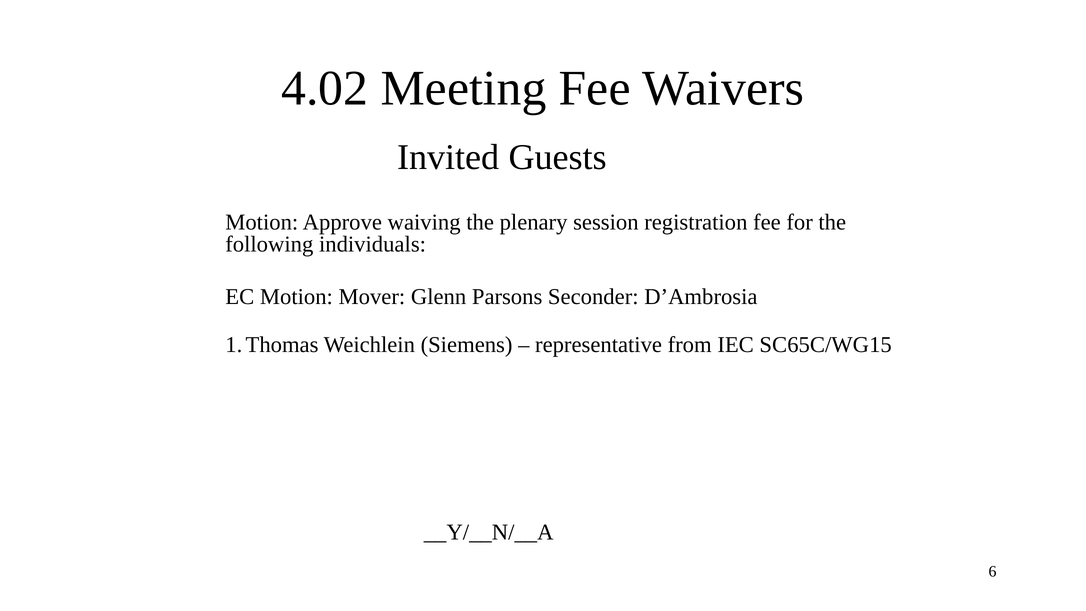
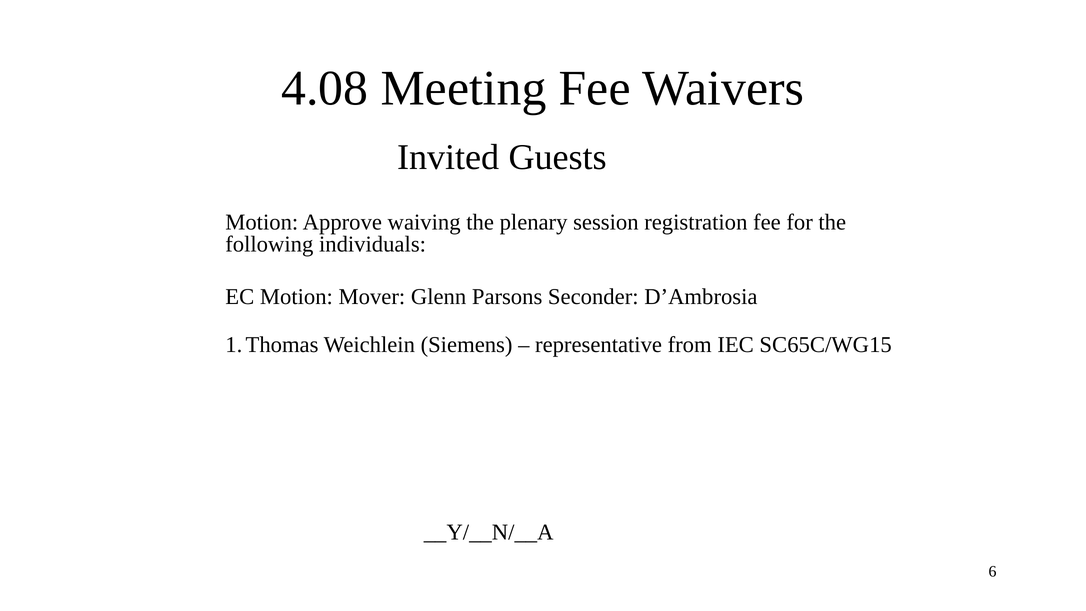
4.02: 4.02 -> 4.08
